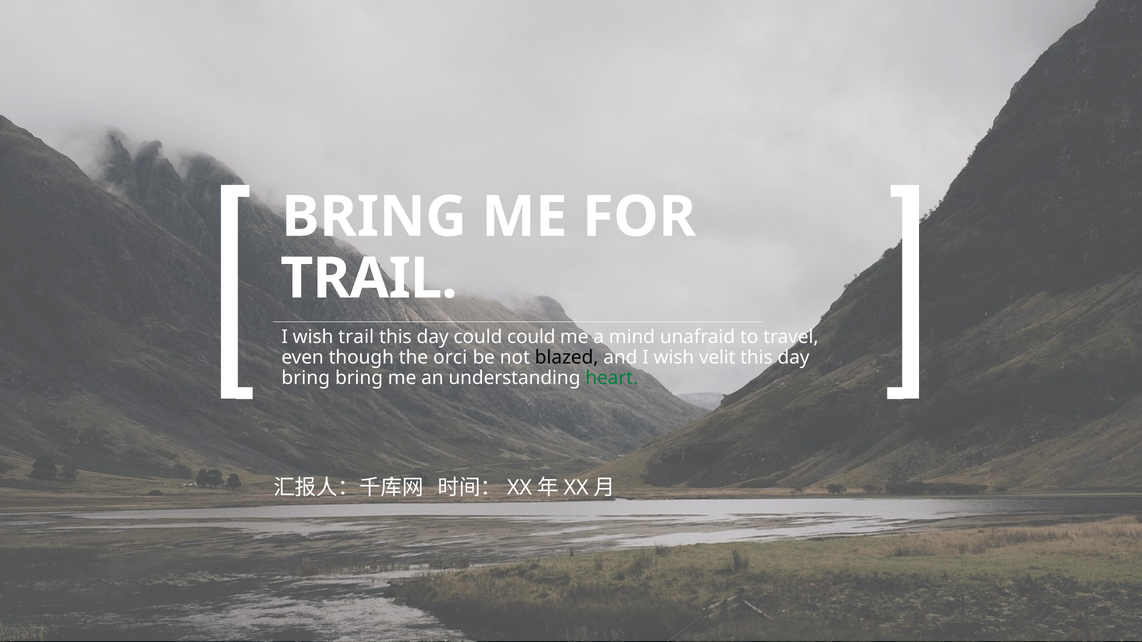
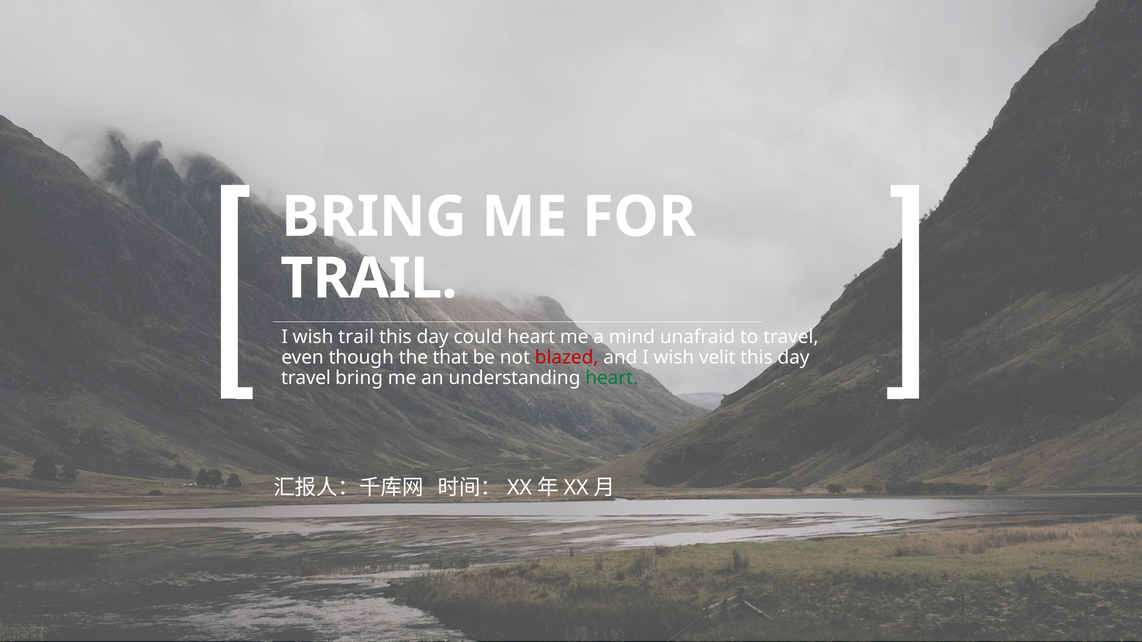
could could: could -> heart
orci: orci -> that
blazed colour: black -> red
bring at (306, 378): bring -> travel
